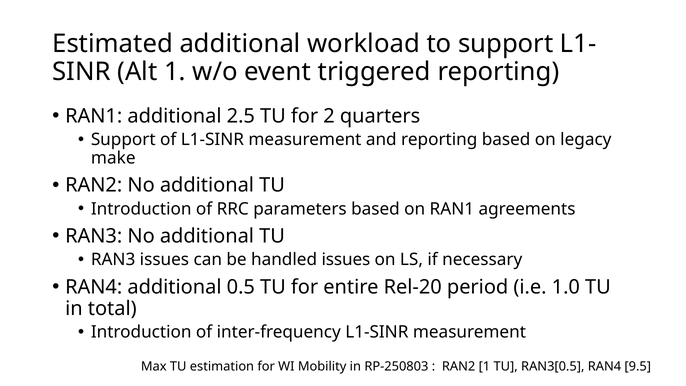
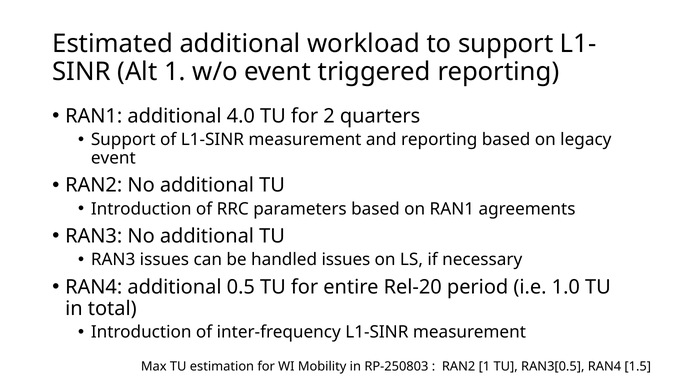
2.5: 2.5 -> 4.0
make at (113, 158): make -> event
9.5: 9.5 -> 1.5
